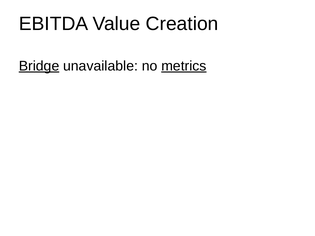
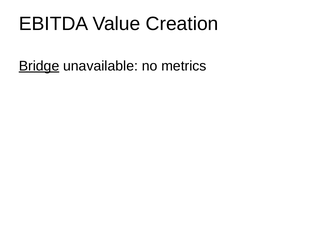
metrics underline: present -> none
